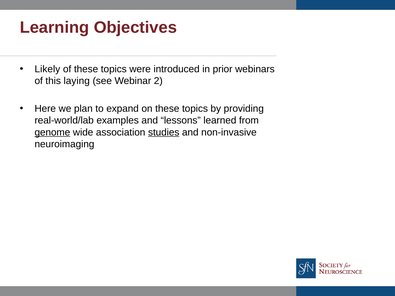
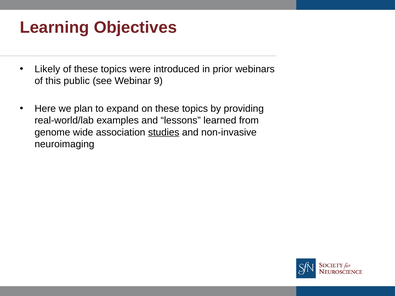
laying: laying -> public
2: 2 -> 9
genome underline: present -> none
